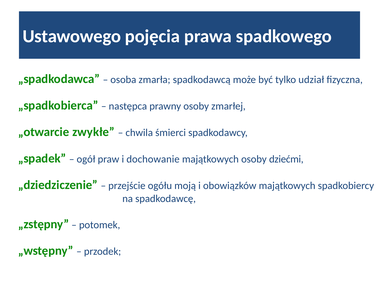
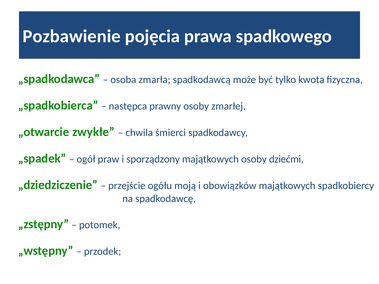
Ustawowego: Ustawowego -> Pozbawienie
udział: udział -> kwota
dochowanie: dochowanie -> sporządzony
